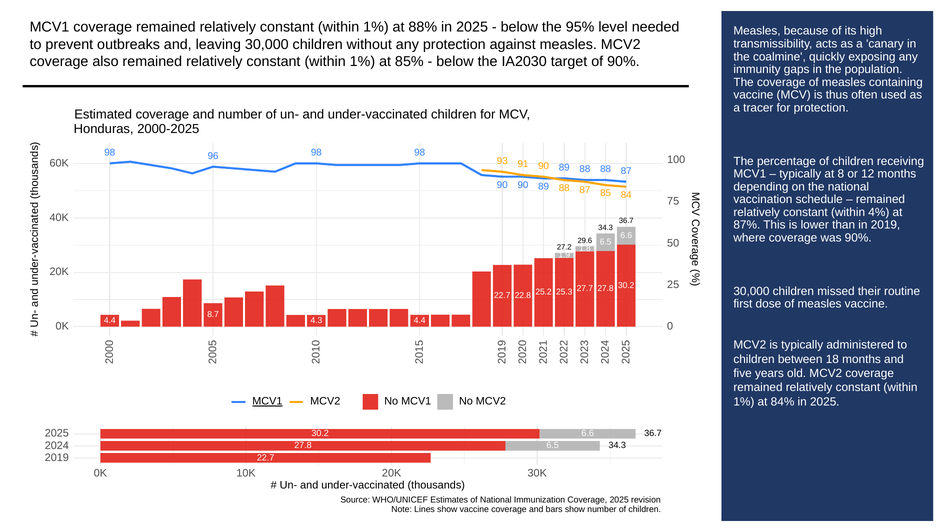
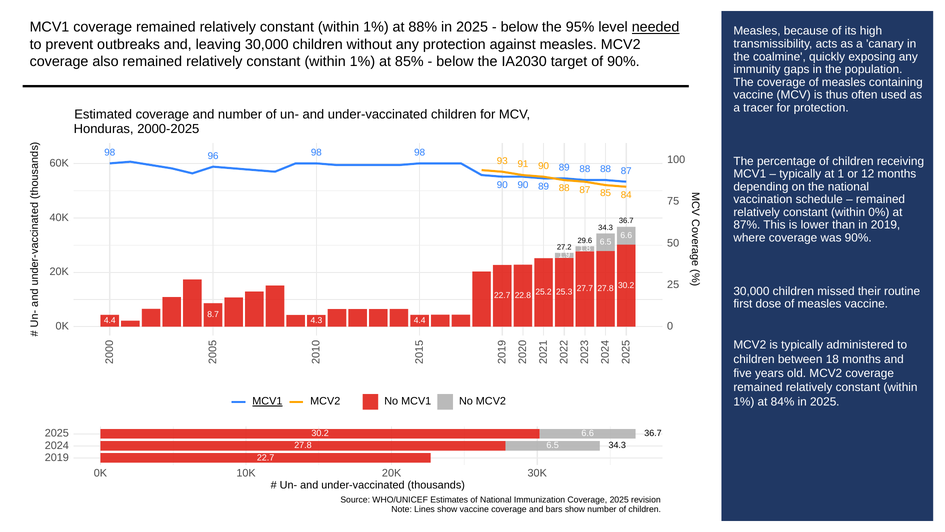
needed underline: none -> present
at 8: 8 -> 1
4%: 4% -> 0%
